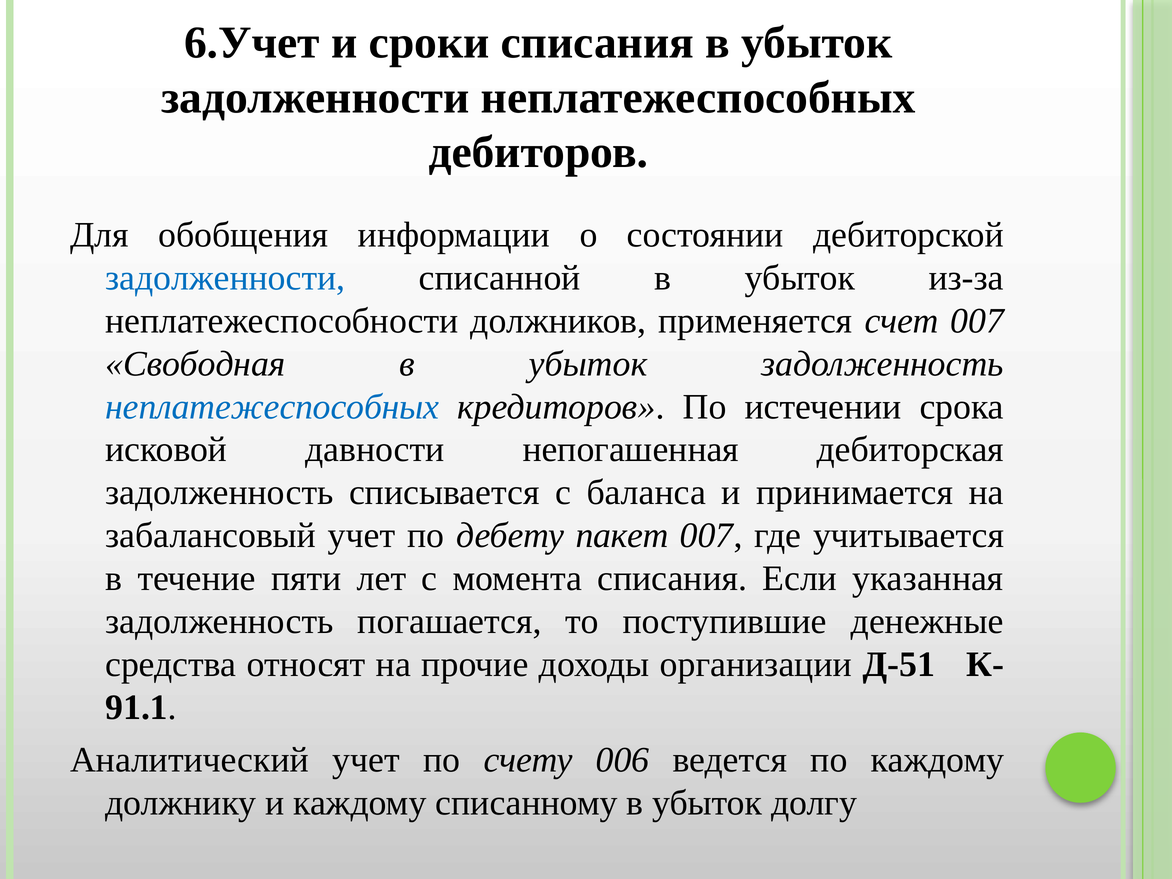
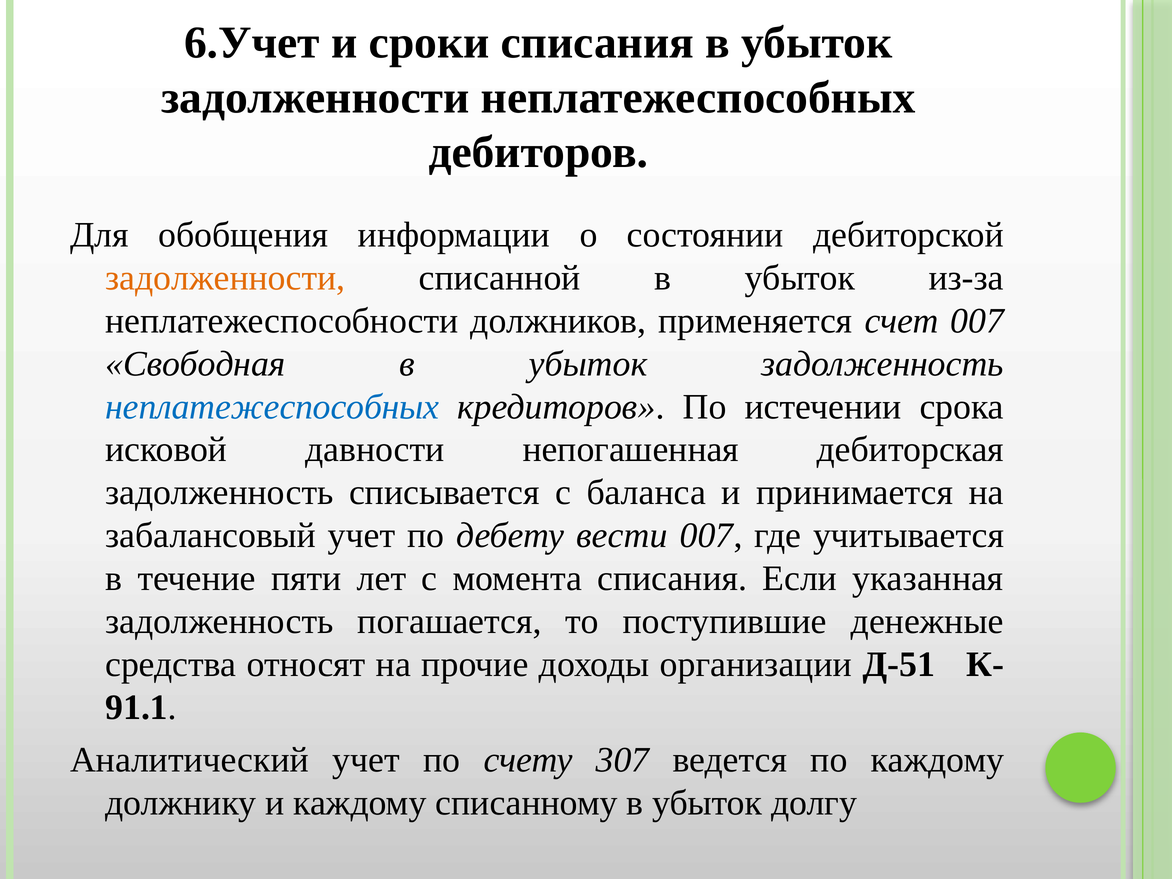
задолженности at (225, 278) colour: blue -> orange
пакет: пакет -> вести
006: 006 -> 307
